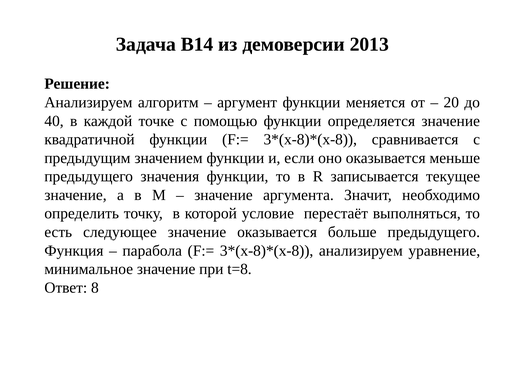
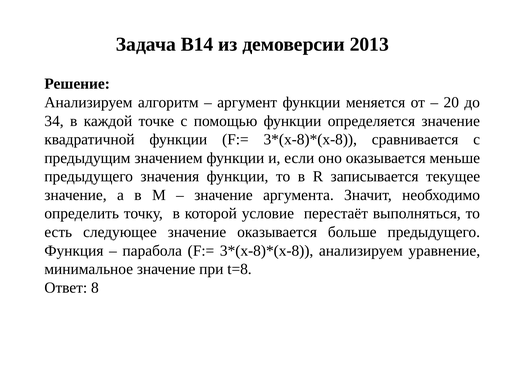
40: 40 -> 34
